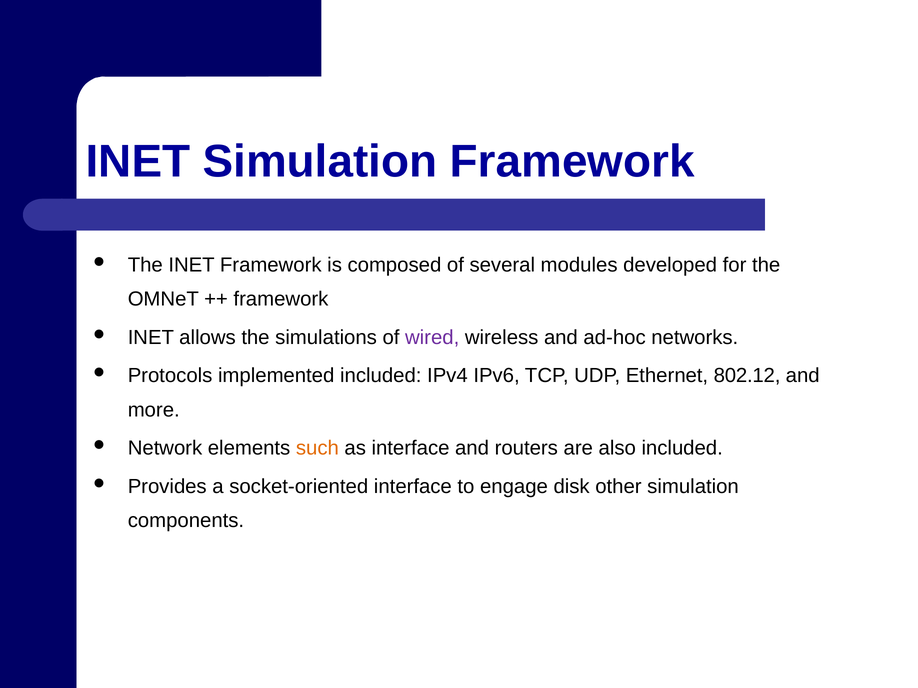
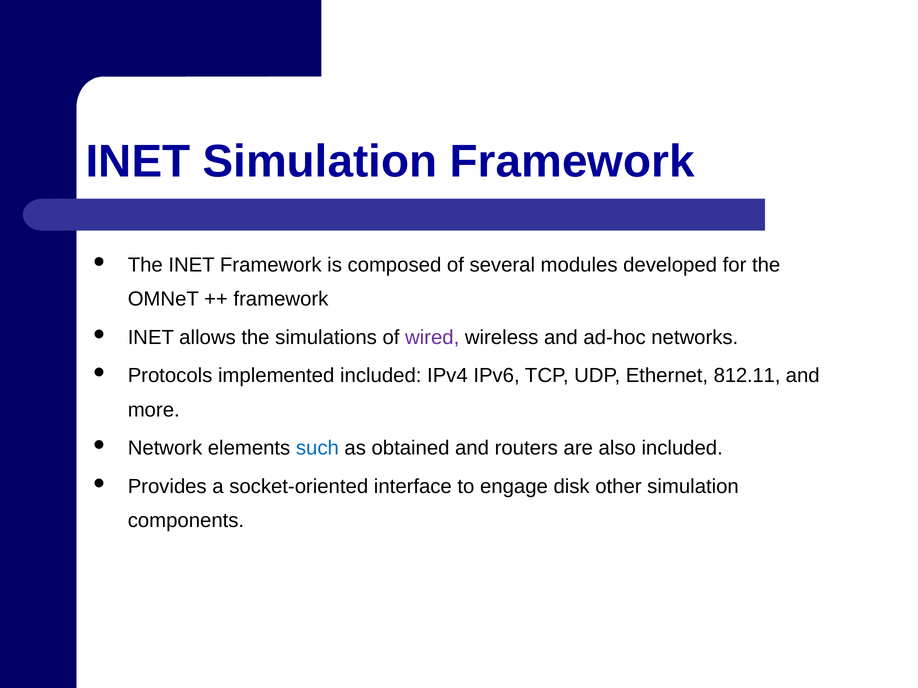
802.12: 802.12 -> 812.11
such colour: orange -> blue
as interface: interface -> obtained
